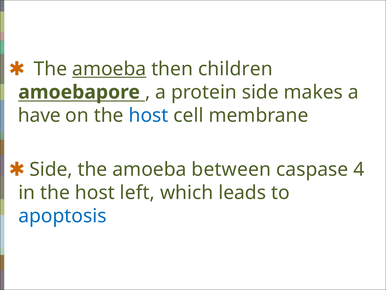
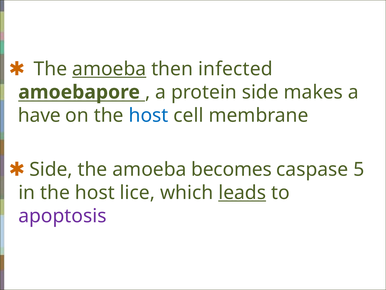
children: children -> infected
between: between -> becomes
4: 4 -> 5
left: left -> lice
leads underline: none -> present
apoptosis colour: blue -> purple
